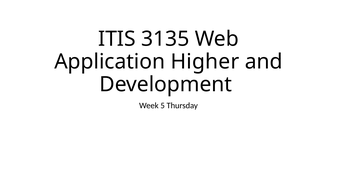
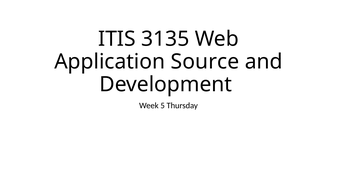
Higher: Higher -> Source
